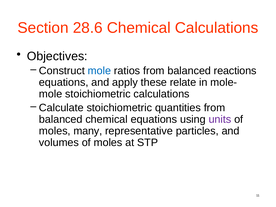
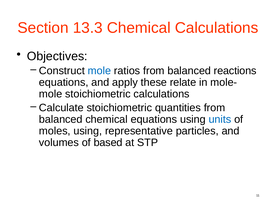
28.6: 28.6 -> 13.3
units colour: purple -> blue
moles many: many -> using
volumes of moles: moles -> based
